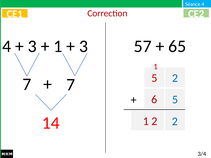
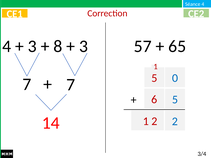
1 at (58, 46): 1 -> 8
5 2: 2 -> 0
